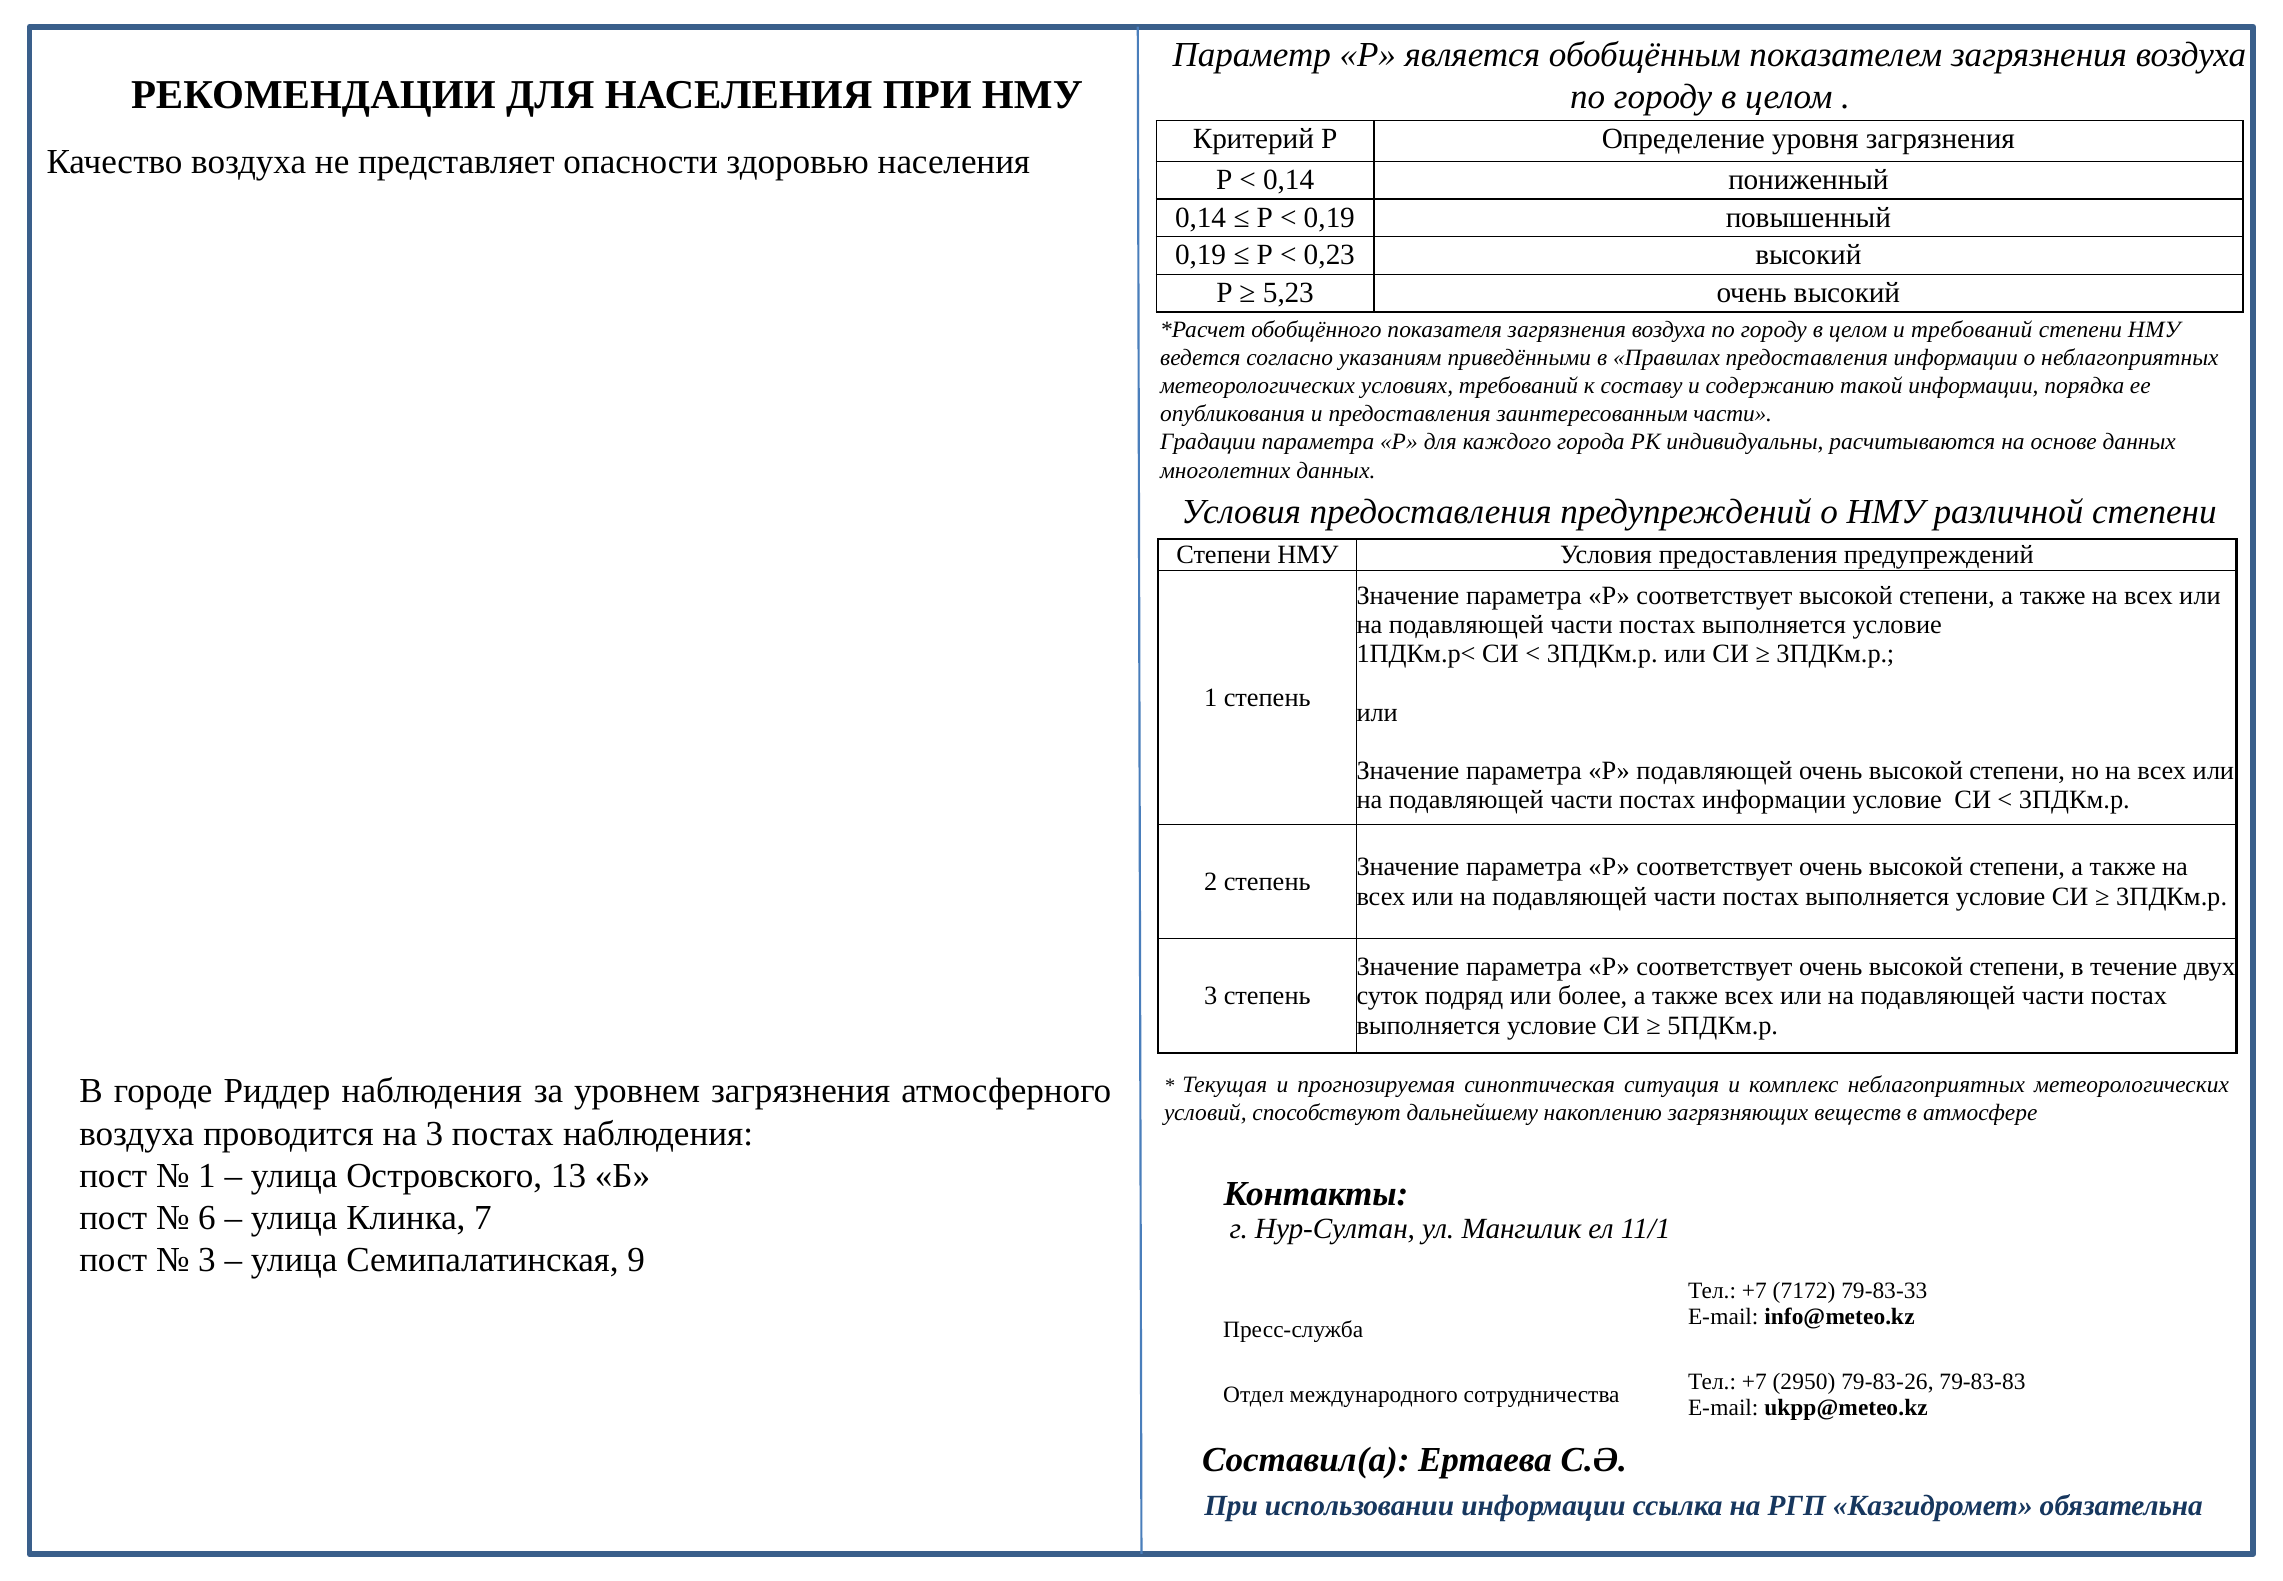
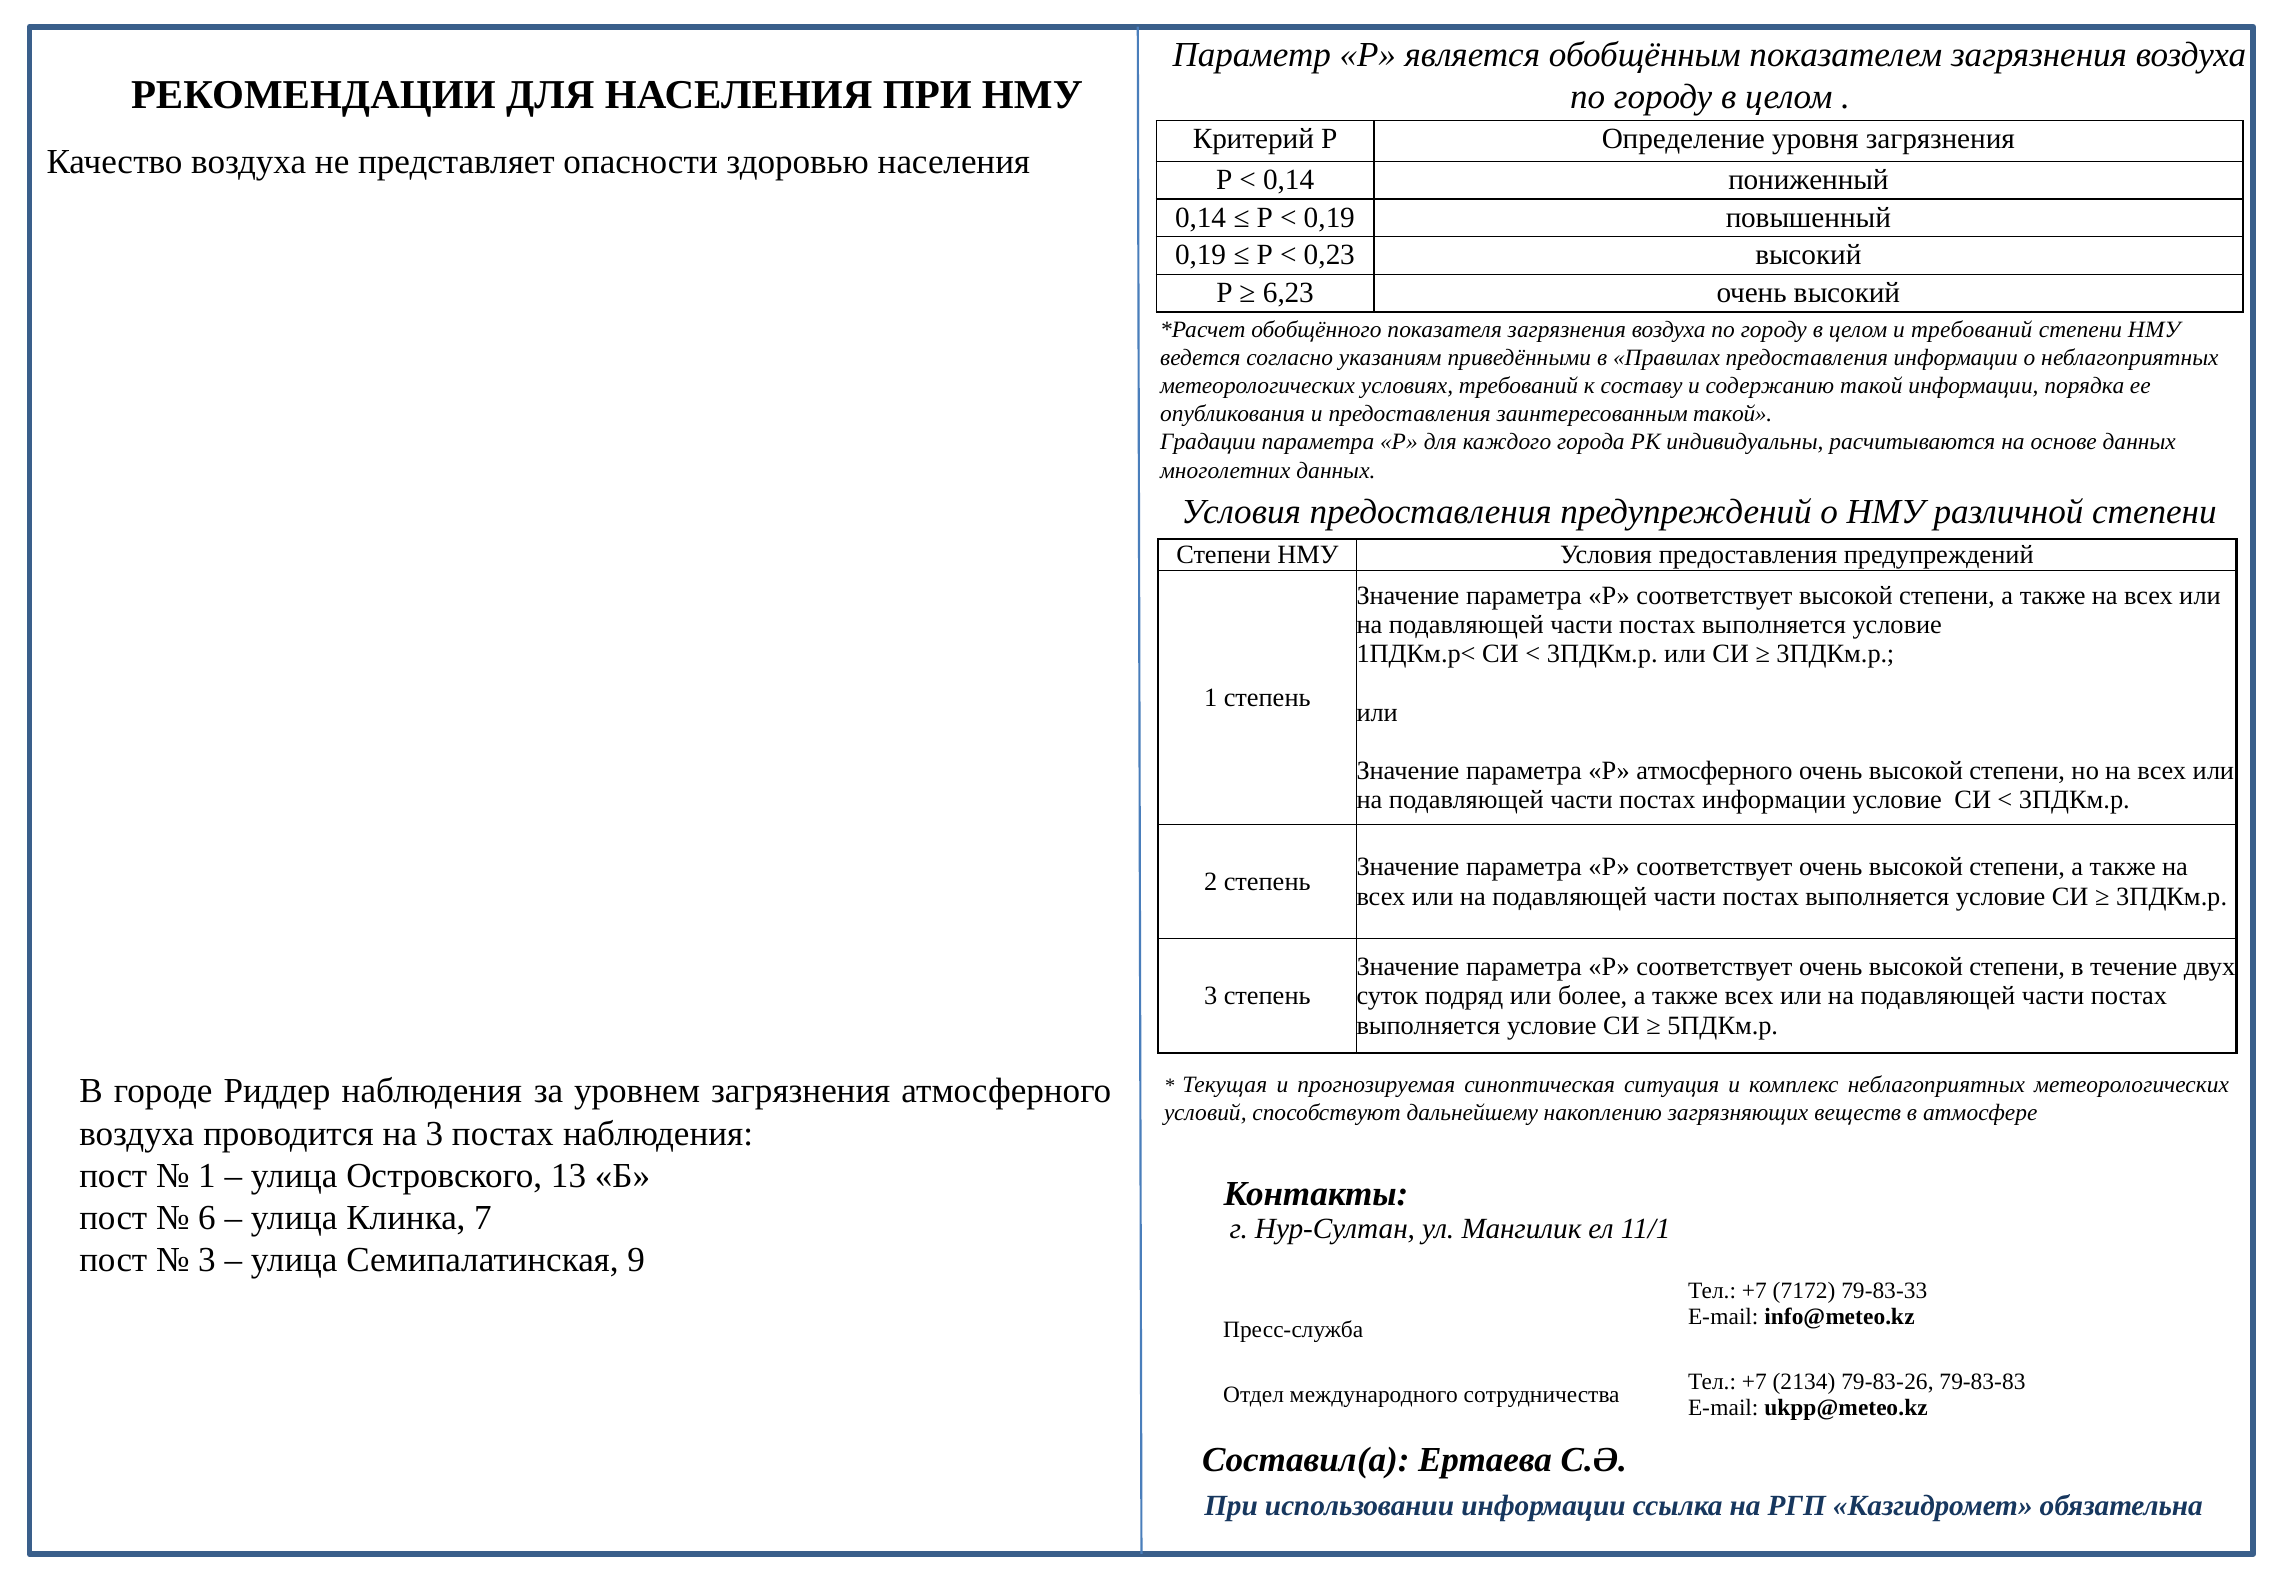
5,23: 5,23 -> 6,23
заинтересованным части: части -> такой
Р подавляющей: подавляющей -> атмосферного
2950: 2950 -> 2134
